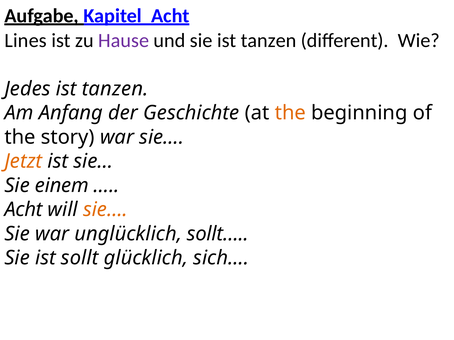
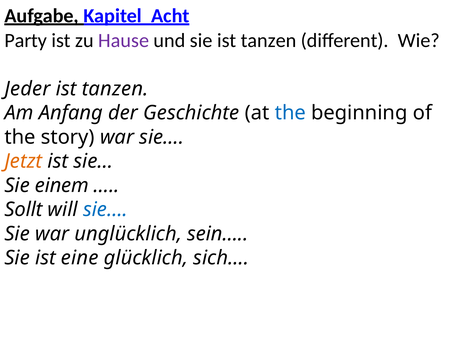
Lines: Lines -> Party
Jedes: Jedes -> Jeder
the at (290, 113) colour: orange -> blue
Acht at (24, 210): Acht -> Sollt
sie… at (105, 210) colour: orange -> blue
sollt…: sollt… -> sein…
sollt: sollt -> eine
